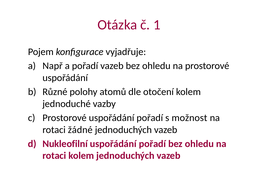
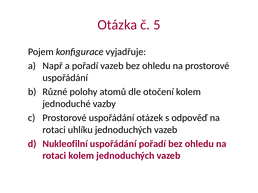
1: 1 -> 5
Prostorové uspořádání pořadí: pořadí -> otázek
možnost: možnost -> odpověď
žádné: žádné -> uhlíku
